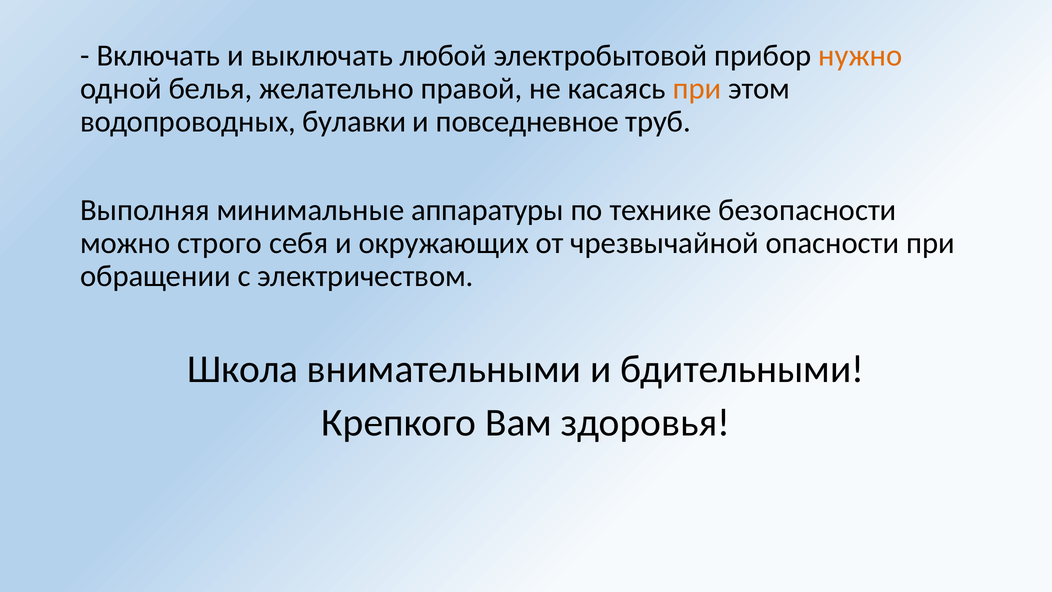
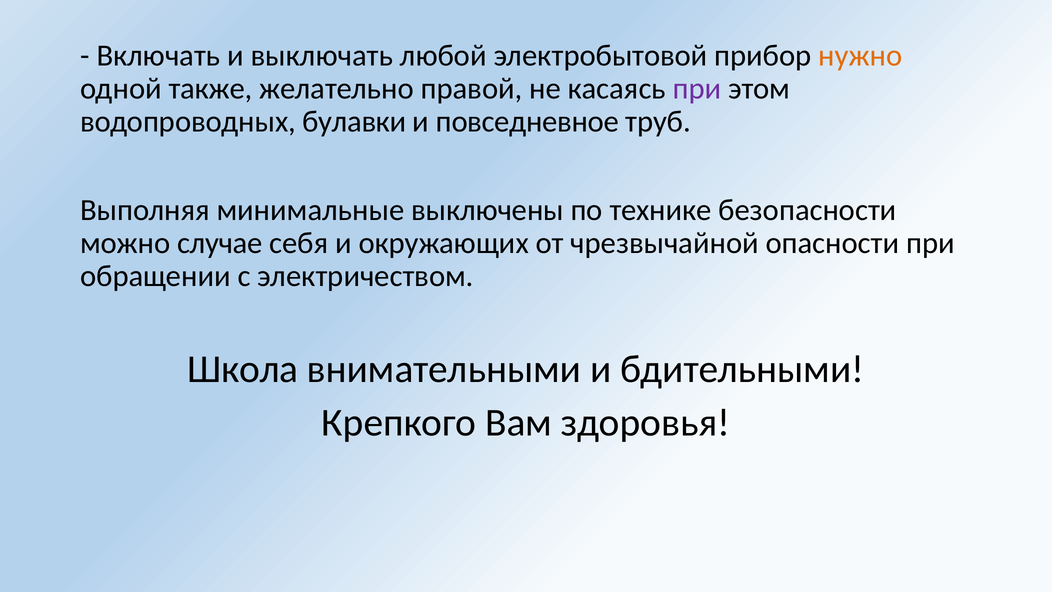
белья: белья -> также
при at (697, 89) colour: orange -> purple
аппаратуры: аппаратуры -> выключены
строго: строго -> случае
